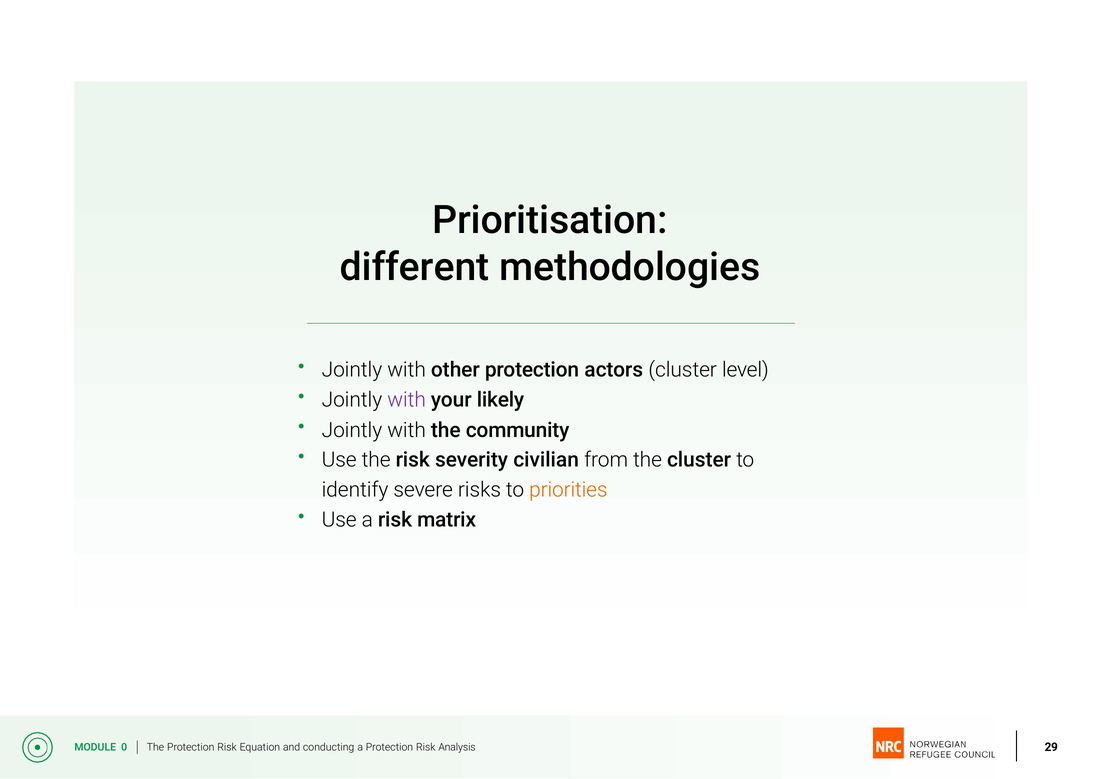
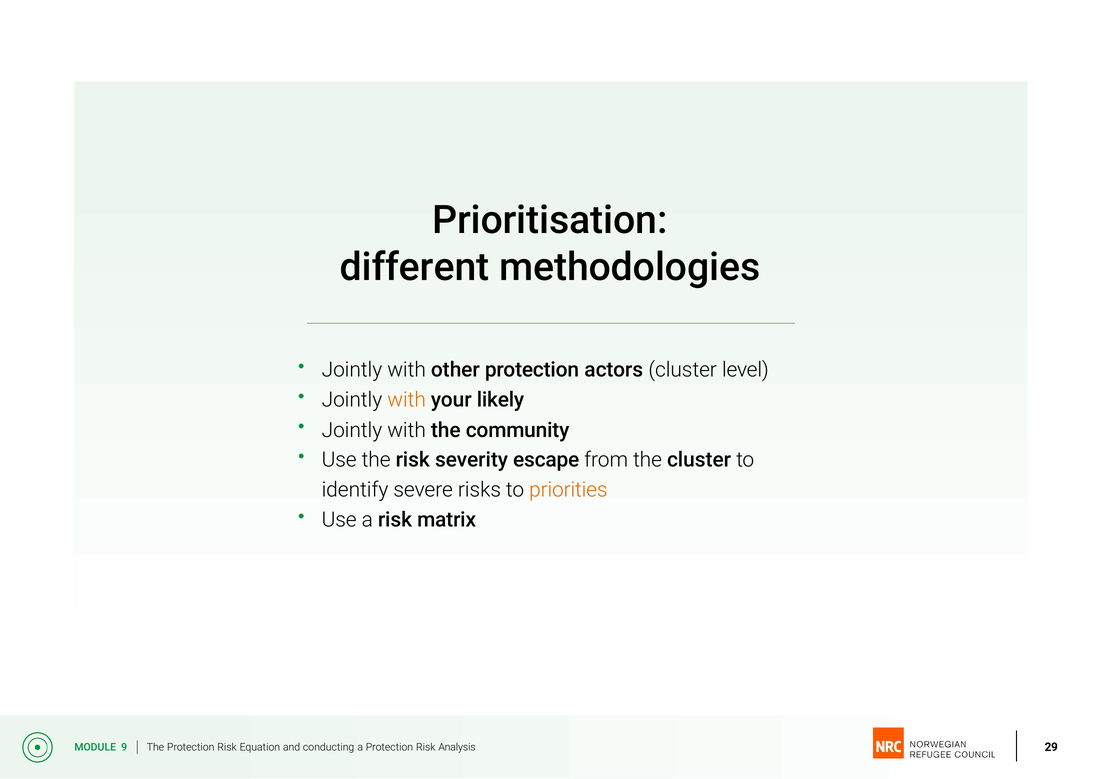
with at (407, 400) colour: purple -> orange
civilian: civilian -> escape
0: 0 -> 9
